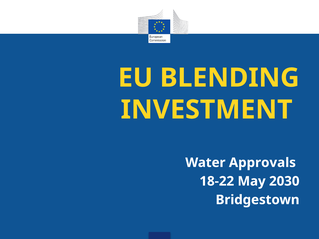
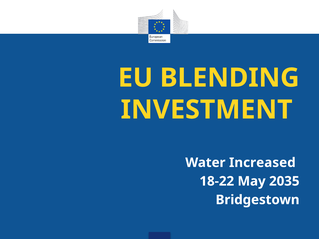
Approvals: Approvals -> Increased
2030: 2030 -> 2035
